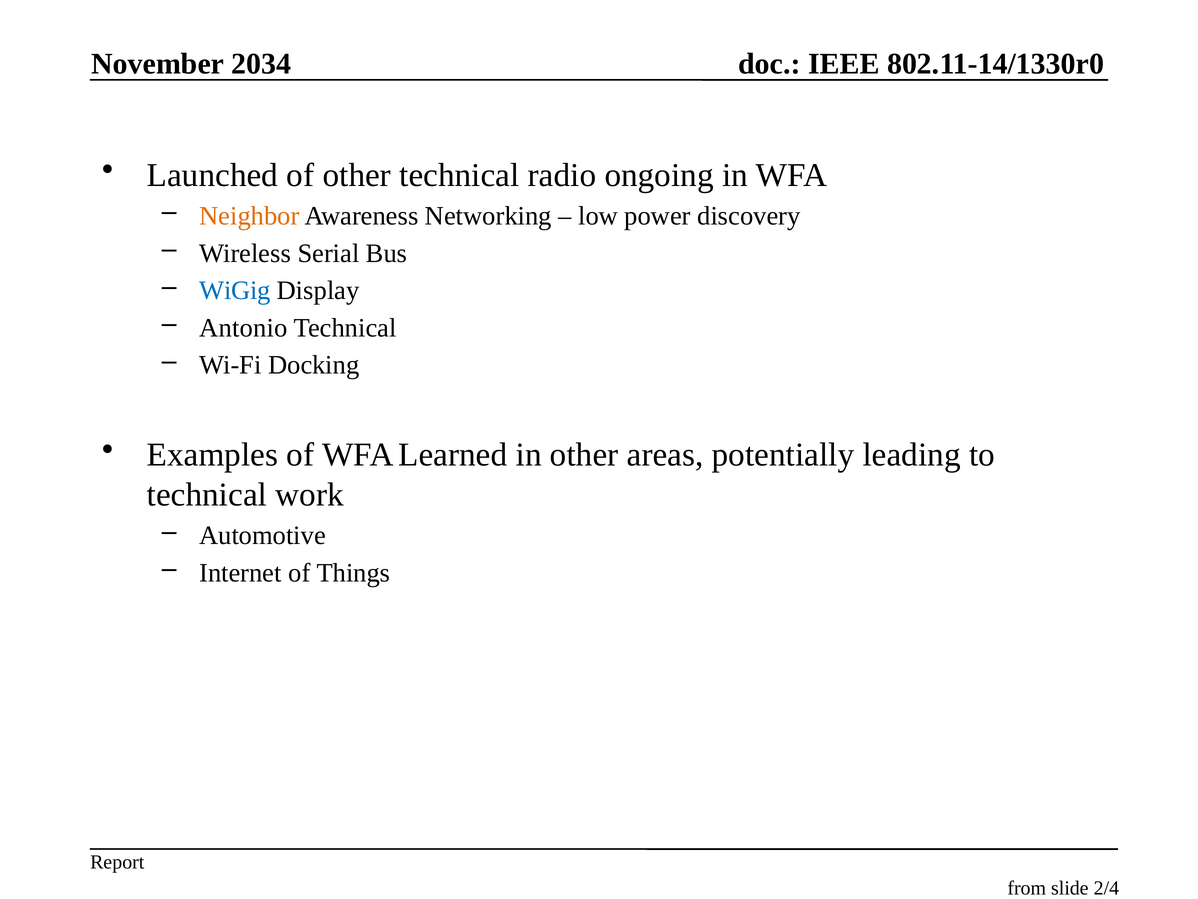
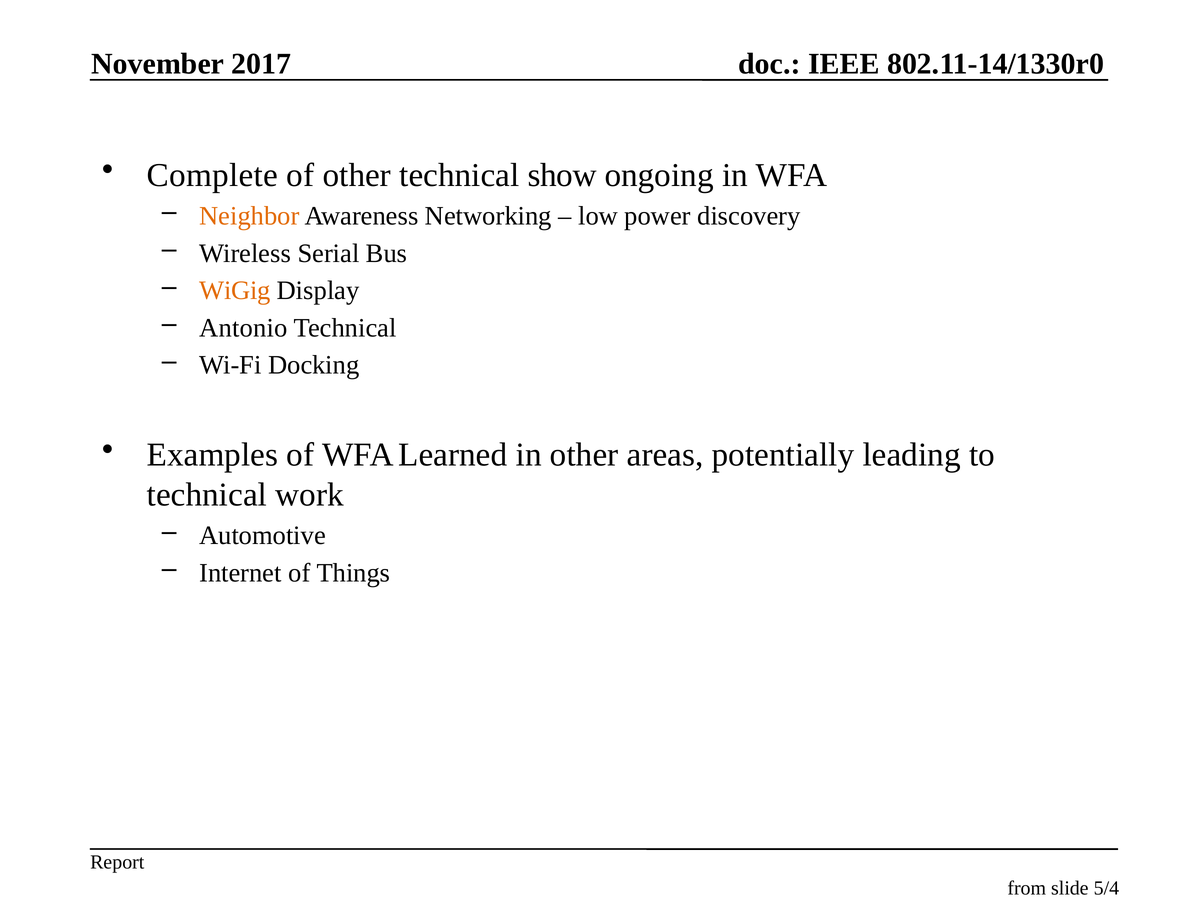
2034: 2034 -> 2017
Launched: Launched -> Complete
radio: radio -> show
WiGig colour: blue -> orange
2/4: 2/4 -> 5/4
